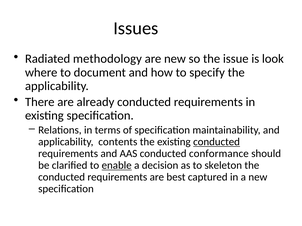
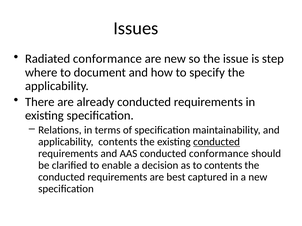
Radiated methodology: methodology -> conformance
look: look -> step
enable underline: present -> none
to skeleton: skeleton -> contents
